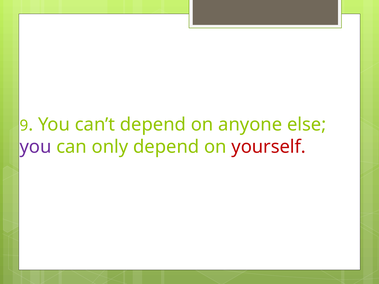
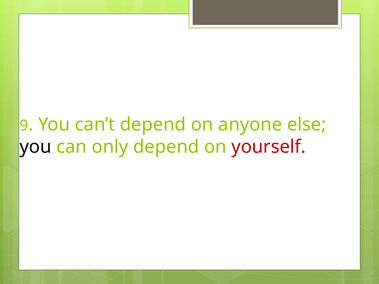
you at (36, 147) colour: purple -> black
